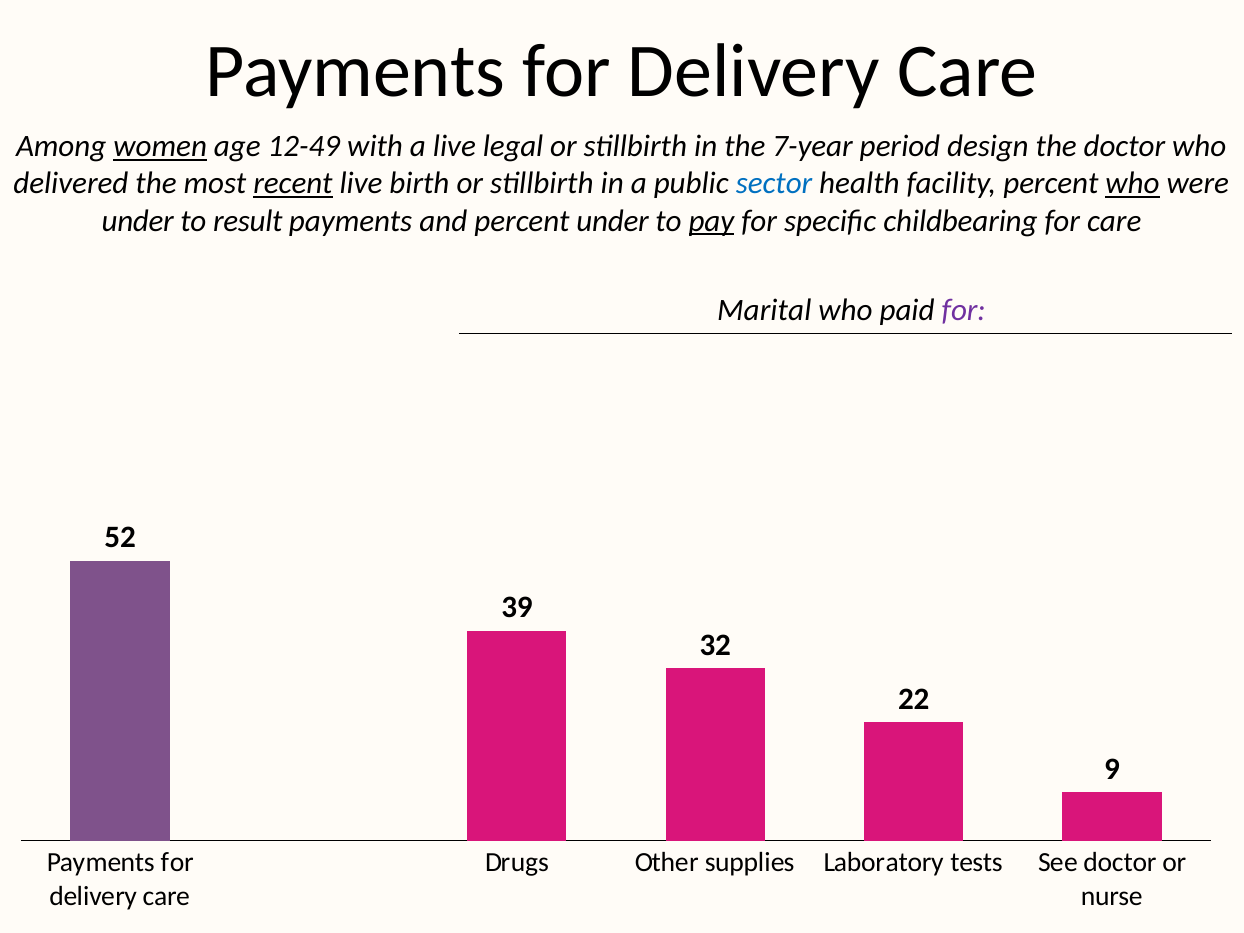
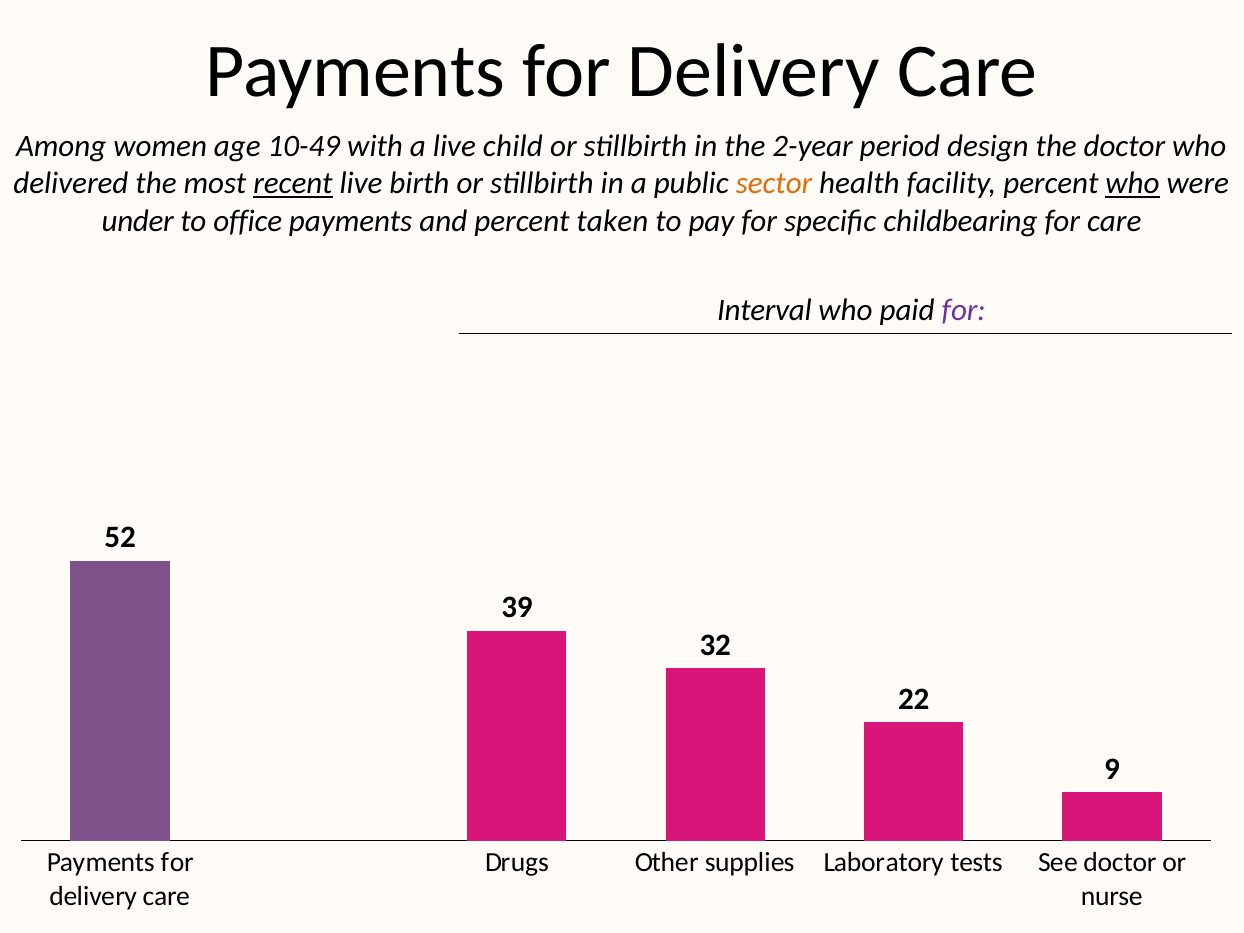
women underline: present -> none
12-49: 12-49 -> 10-49
legal: legal -> child
7-year: 7-year -> 2-year
sector colour: blue -> orange
result: result -> office
percent under: under -> taken
pay underline: present -> none
Marital: Marital -> Interval
